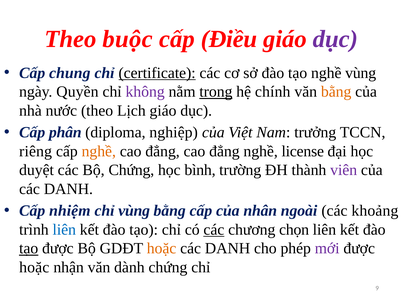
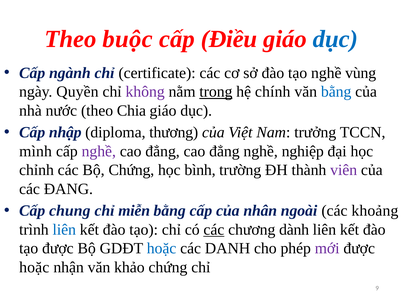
dục at (336, 39) colour: purple -> blue
chung: chung -> ngành
certificate underline: present -> none
bằng at (336, 92) colour: orange -> blue
Lịch: Lịch -> Chia
phân: phân -> nhập
nghiệp: nghiệp -> thương
riêng: riêng -> mình
nghề at (99, 151) colour: orange -> purple
license: license -> nghiệp
duyệt: duyệt -> chỉnh
DANH at (68, 189): DANH -> ĐANG
nhiệm: nhiệm -> chung
chỉ vùng: vùng -> miễn
chọn: chọn -> dành
tạo at (29, 249) underline: present -> none
hoặc at (162, 249) colour: orange -> blue
dành: dành -> khảo
